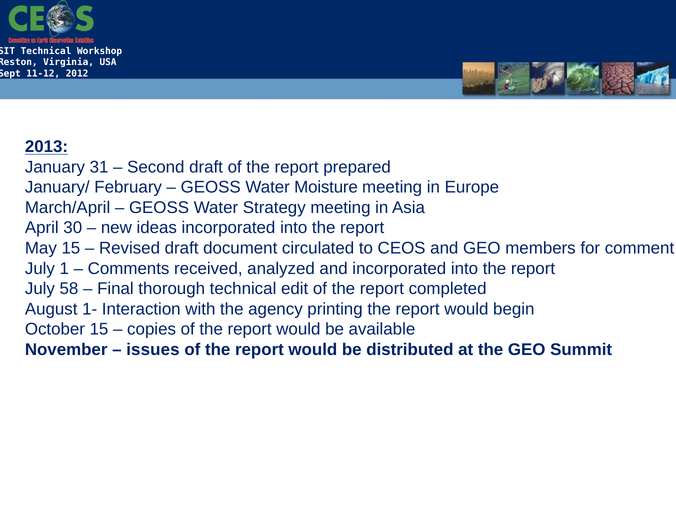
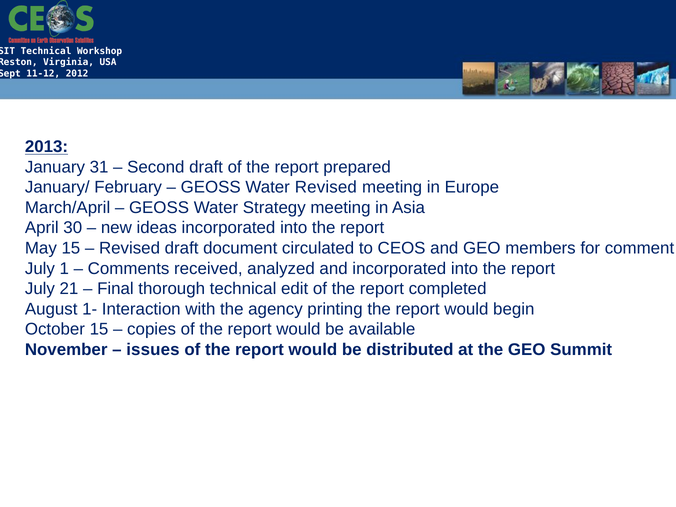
Water Moisture: Moisture -> Revised
58: 58 -> 21
